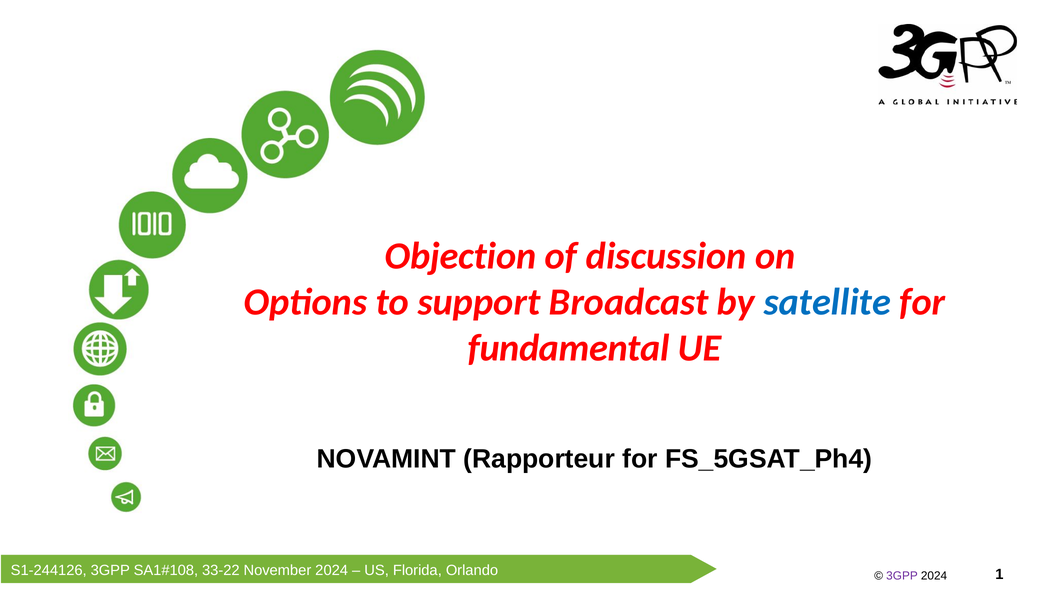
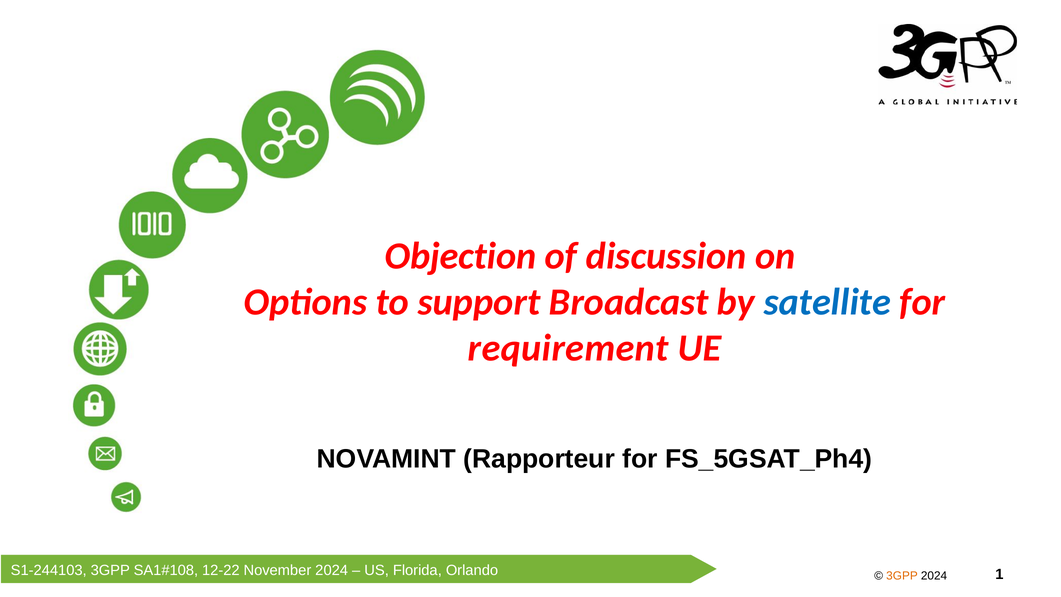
fundamental: fundamental -> requirement
S1-244126: S1-244126 -> S1-244103
33-22: 33-22 -> 12-22
3GPP at (902, 576) colour: purple -> orange
